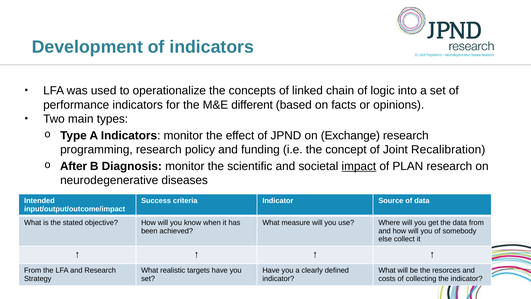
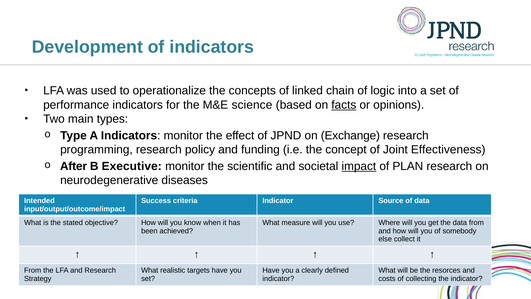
different: different -> science
facts underline: none -> present
Recalibration: Recalibration -> Effectiveness
Diagnosis: Diagnosis -> Executive
